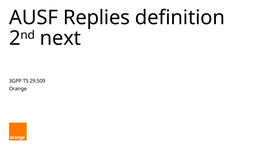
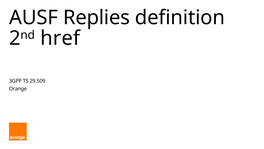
next: next -> href
